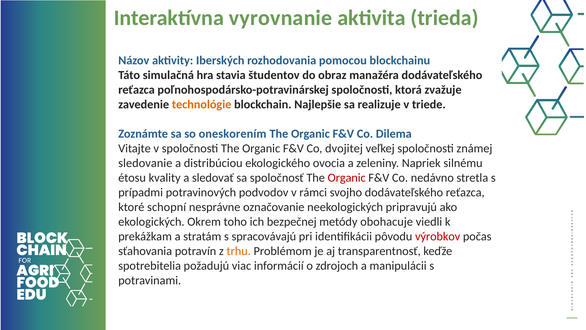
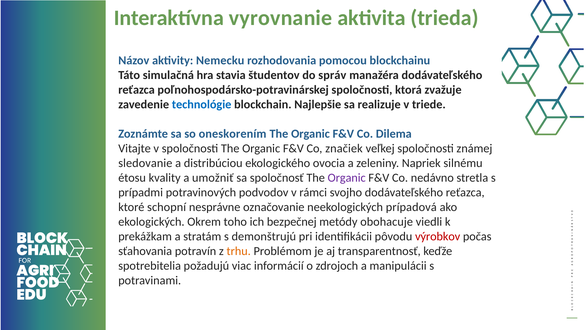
Iberských: Iberských -> Nemecku
obraz: obraz -> správ
technológie colour: orange -> blue
dvojitej: dvojitej -> značiek
sledovať: sledovať -> umožniť
Organic at (347, 178) colour: red -> purple
pripravujú: pripravujú -> prípadová
spracovávajú: spracovávajú -> demonštrujú
